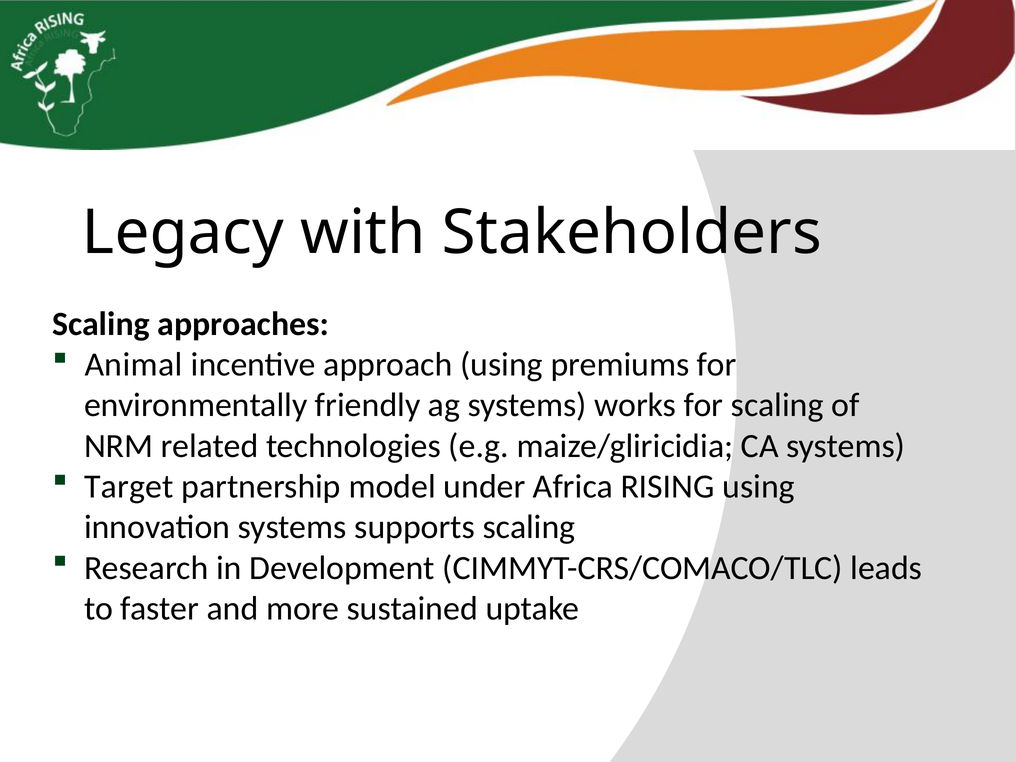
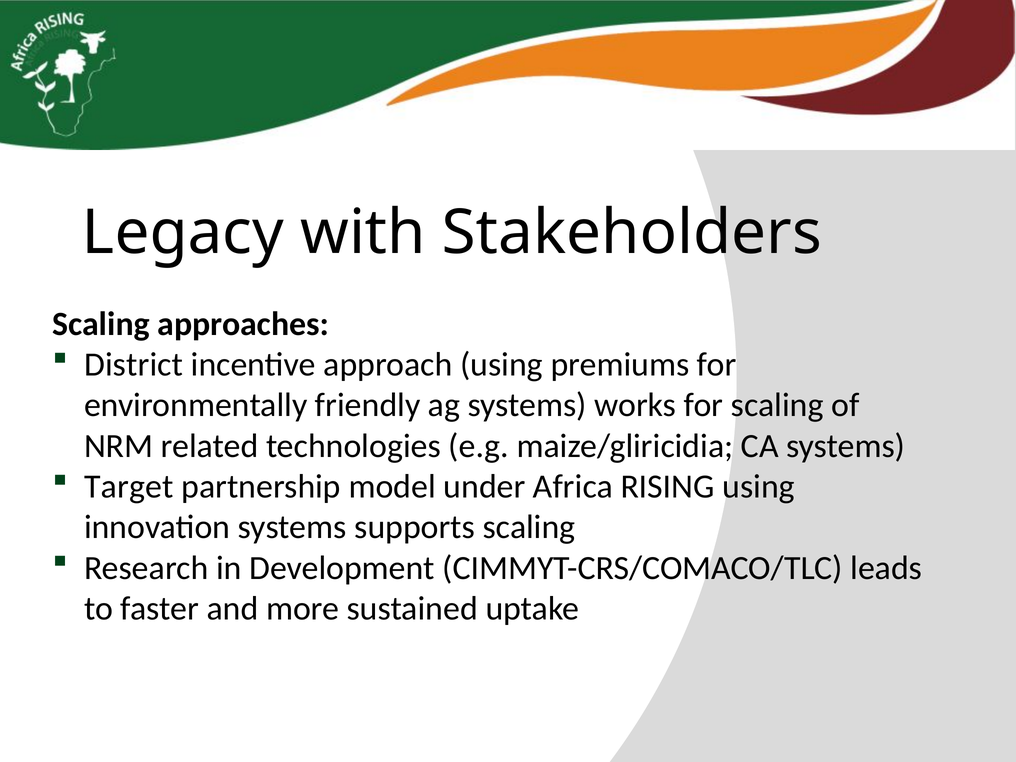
Animal: Animal -> District
